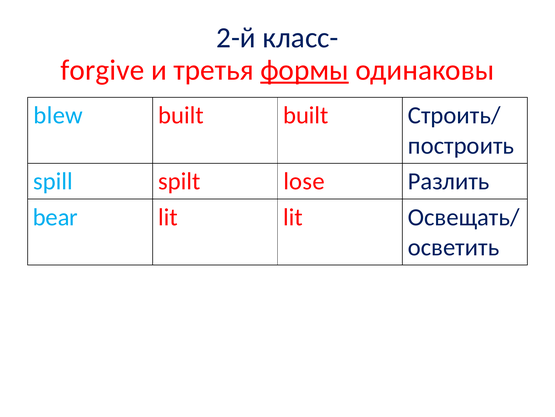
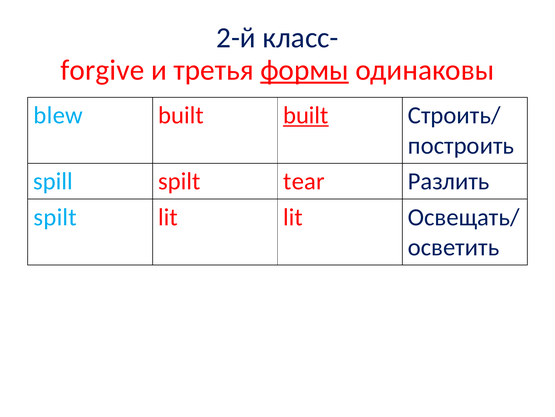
built at (306, 115) underline: none -> present
lose: lose -> tear
bear at (55, 217): bear -> spilt
